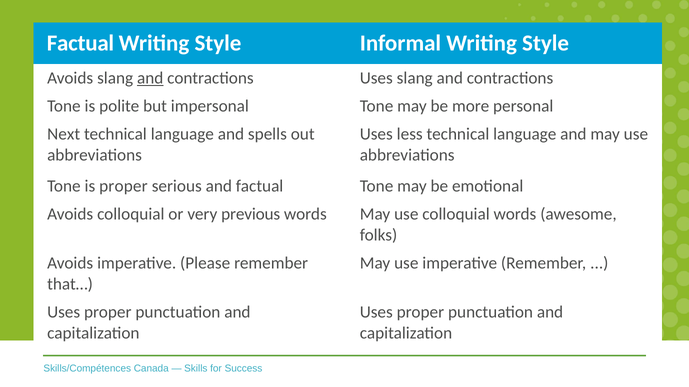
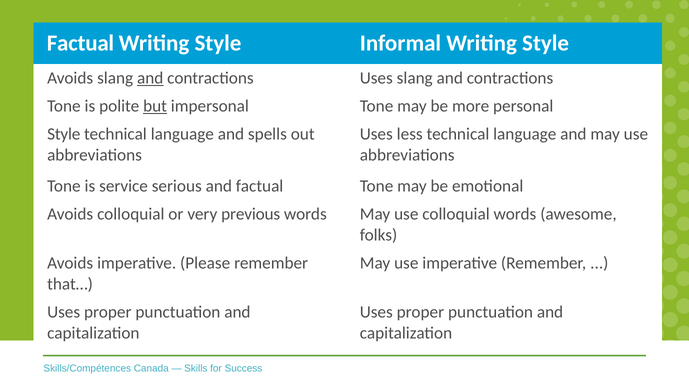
but underline: none -> present
Next at (64, 134): Next -> Style
is proper: proper -> service
